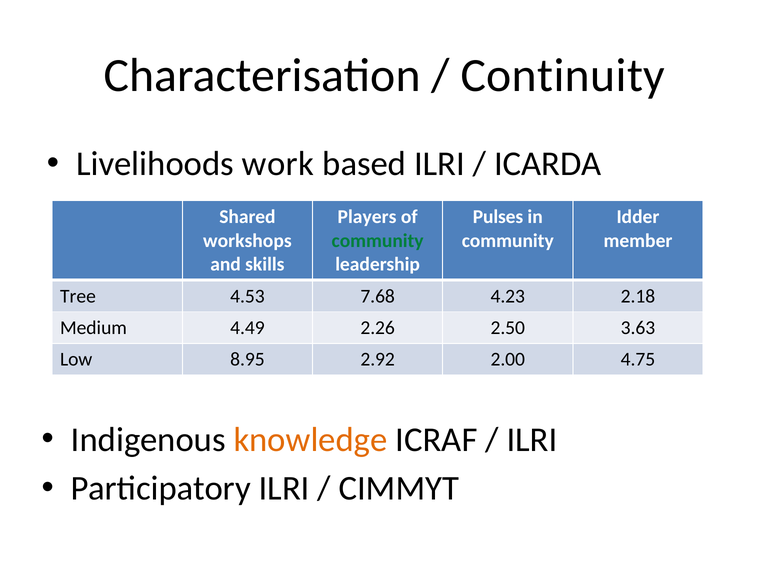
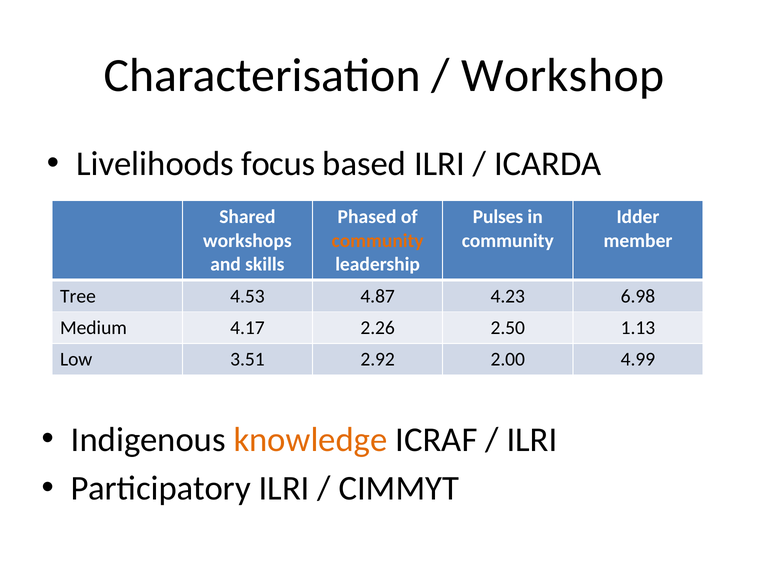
Continuity: Continuity -> Workshop
work: work -> focus
Players: Players -> Phased
community at (378, 241) colour: green -> orange
7.68: 7.68 -> 4.87
2.18: 2.18 -> 6.98
4.49: 4.49 -> 4.17
3.63: 3.63 -> 1.13
8.95: 8.95 -> 3.51
4.75: 4.75 -> 4.99
